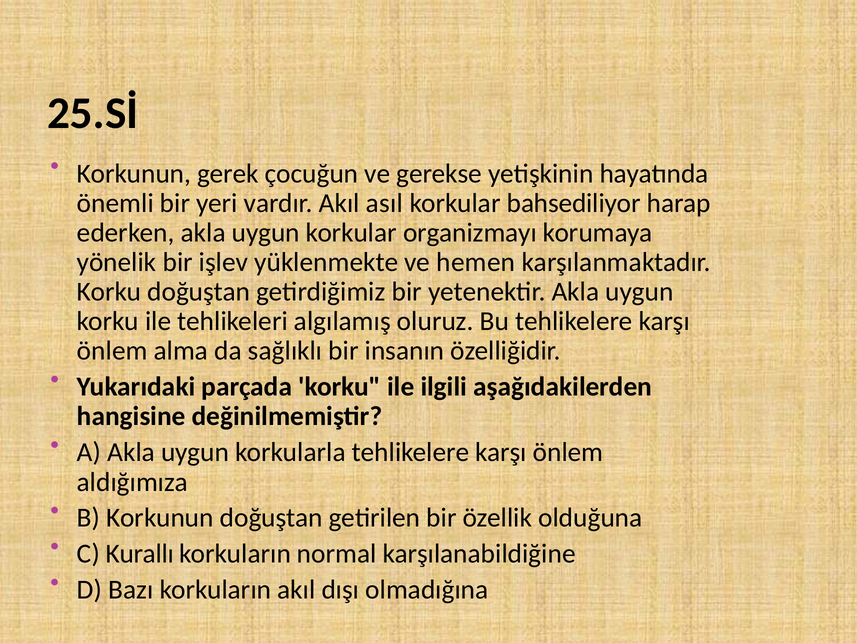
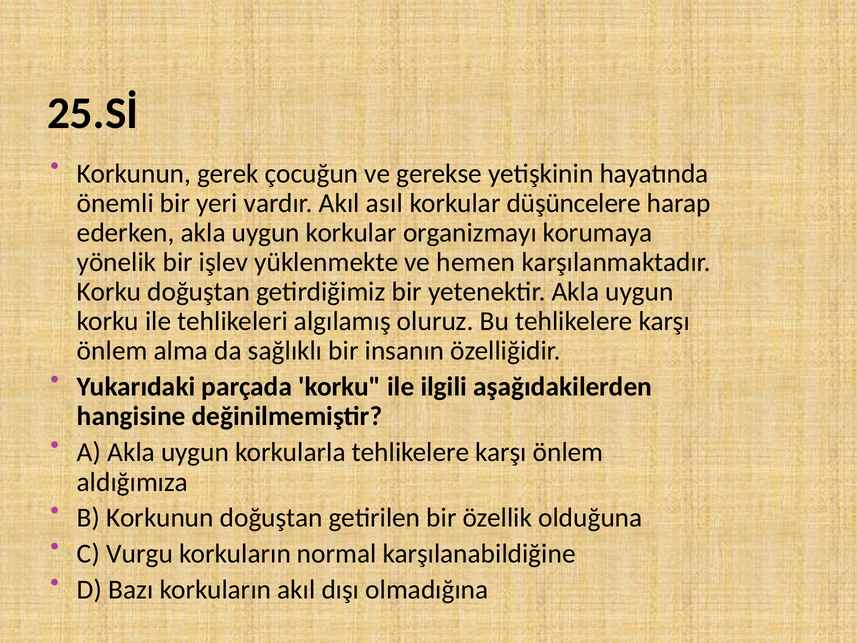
bahsediliyor: bahsediliyor -> düşüncelere
Kurallı: Kurallı -> Vurgu
